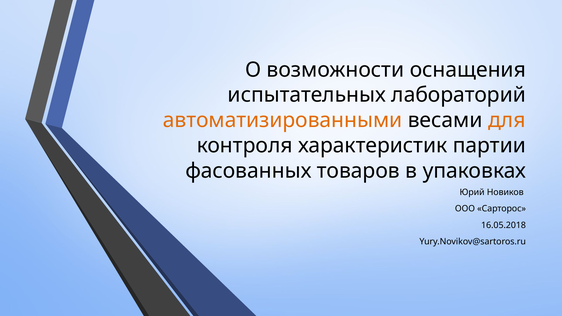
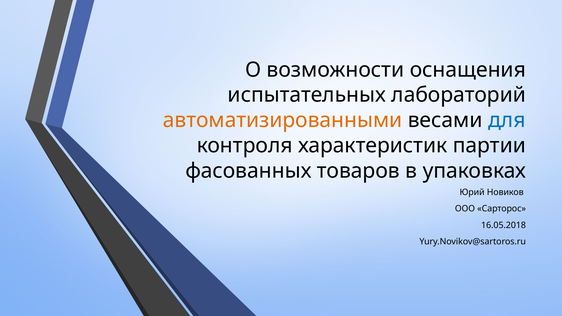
для colour: orange -> blue
